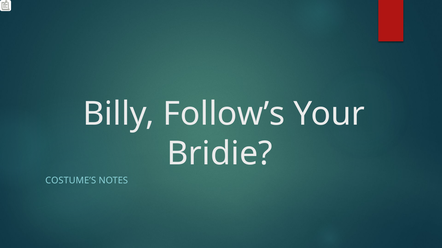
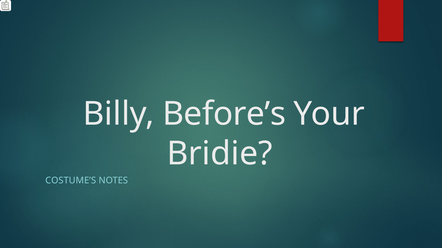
Follow’s: Follow’s -> Before’s
